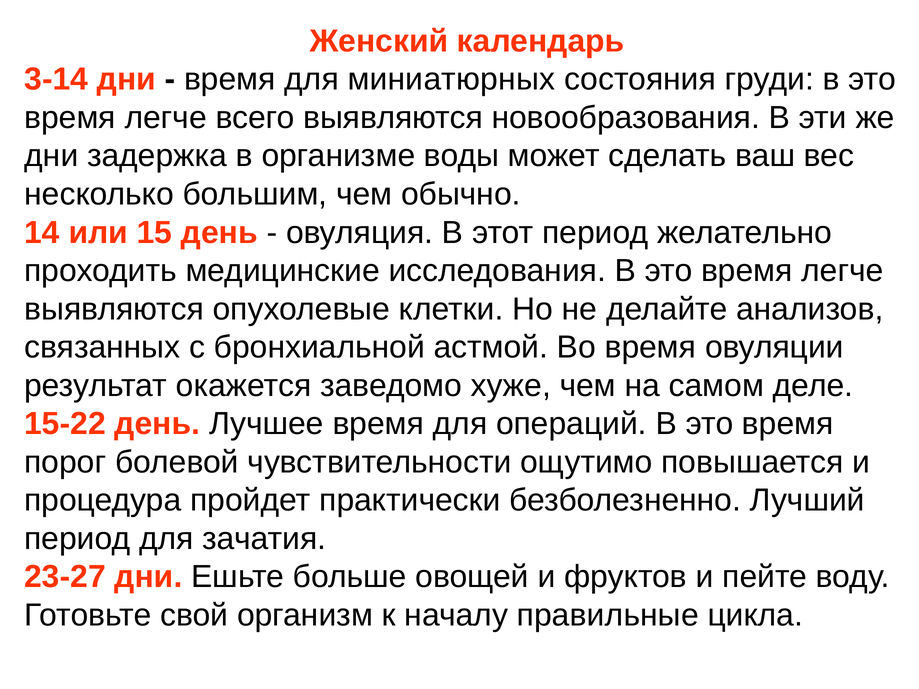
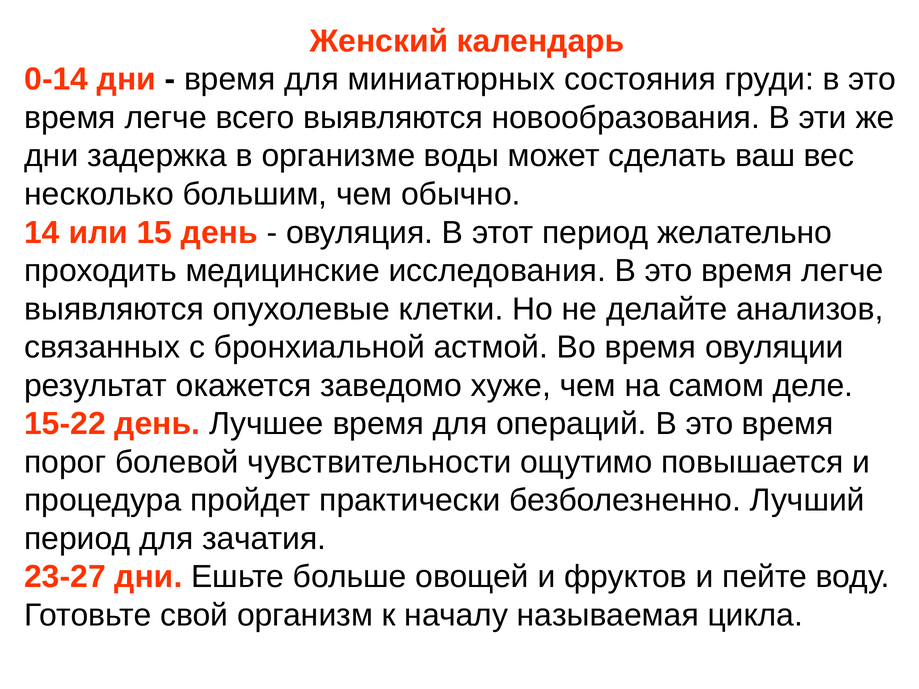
3-14: 3-14 -> 0-14
правильные: правильные -> называемая
